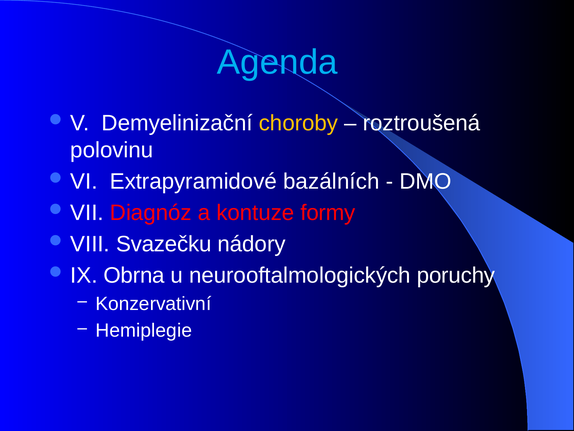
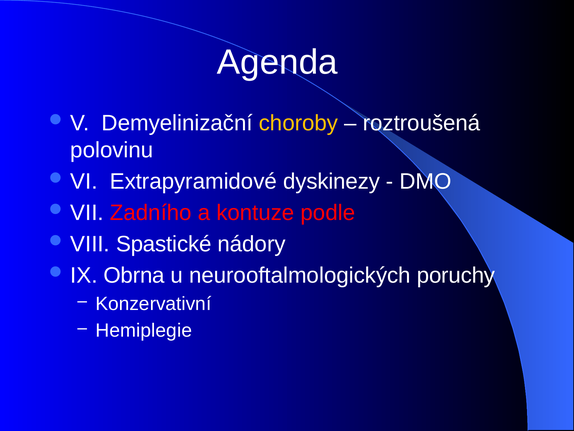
Agenda colour: light blue -> white
bazálních: bazálních -> dyskinezy
Diagnóz: Diagnóz -> Zadního
formy: formy -> podle
Svazečku: Svazečku -> Spastické
